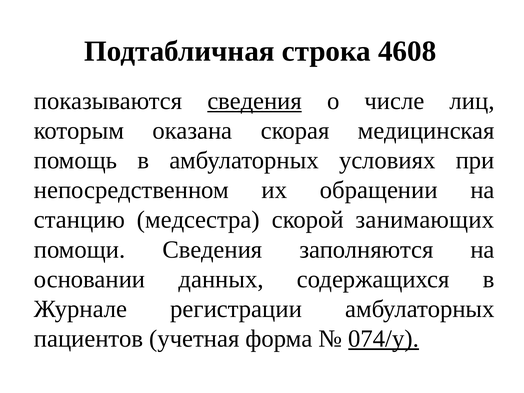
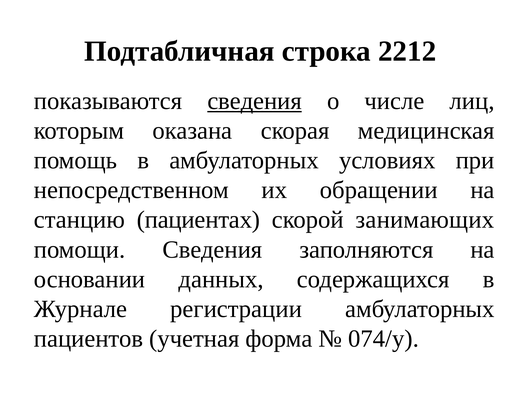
4608: 4608 -> 2212
медсестра: медсестра -> пациентах
074/у underline: present -> none
